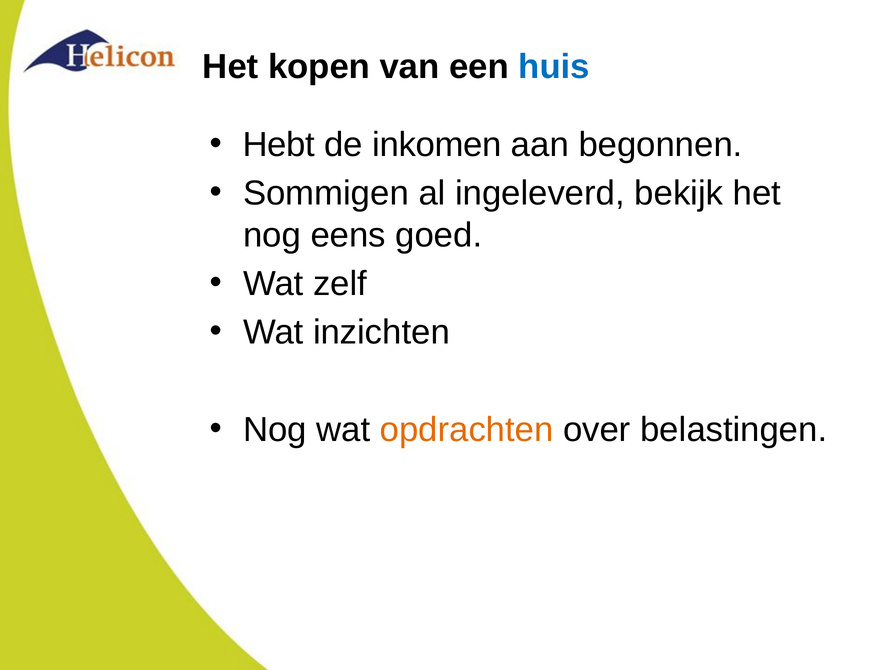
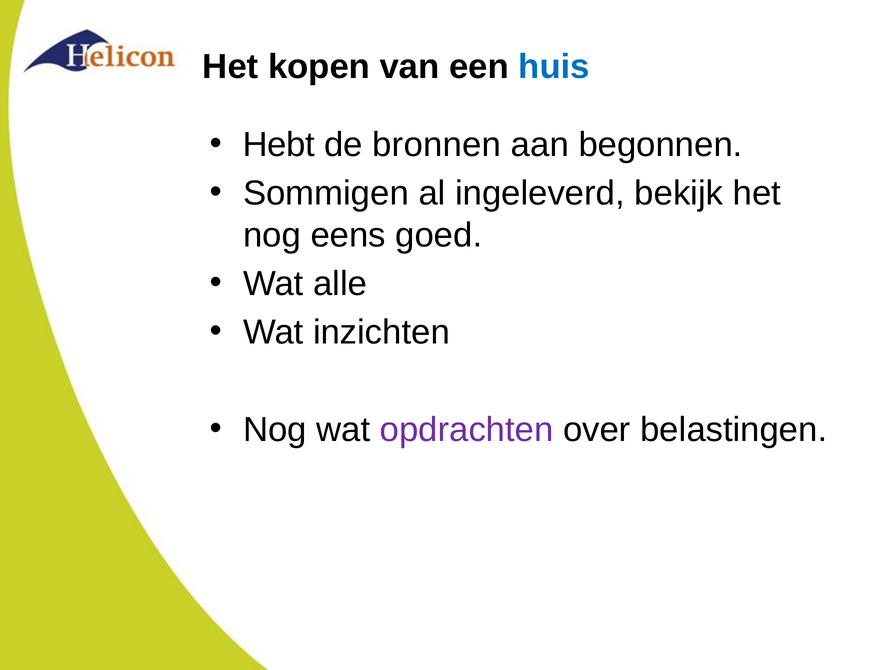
inkomen: inkomen -> bronnen
zelf: zelf -> alle
opdrachten colour: orange -> purple
